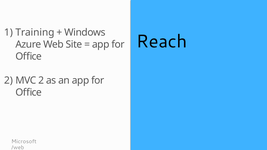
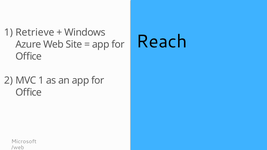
Training: Training -> Retrieve
MVC 2: 2 -> 1
